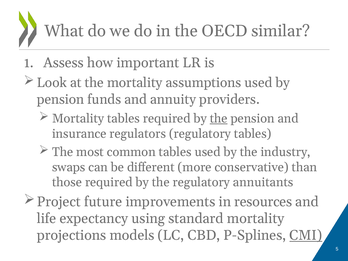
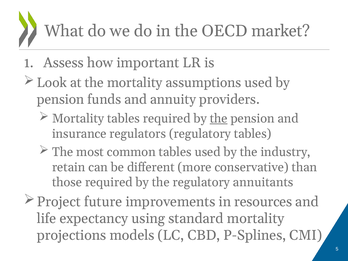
similar: similar -> market
swaps: swaps -> retain
CMI underline: present -> none
